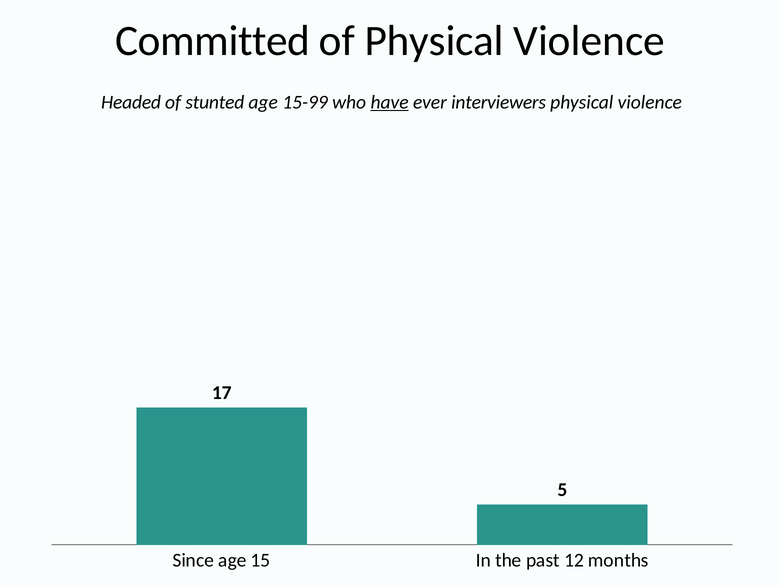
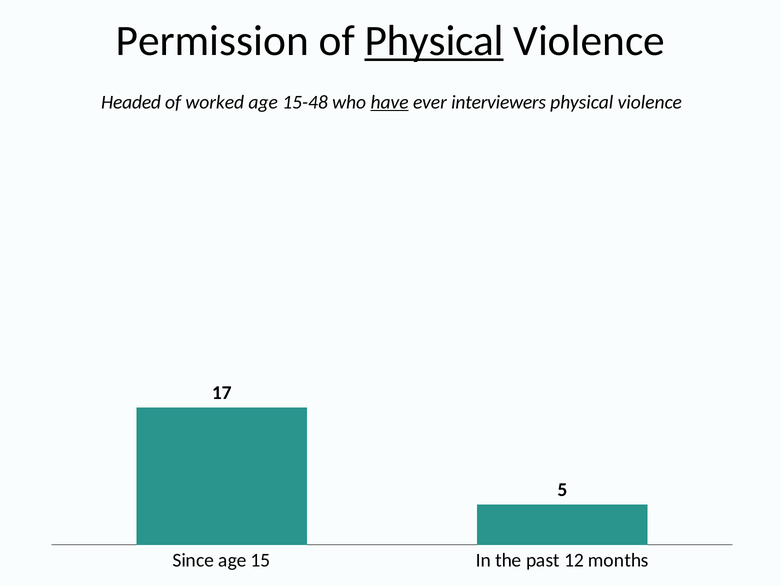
Committed: Committed -> Permission
Physical at (434, 41) underline: none -> present
stunted: stunted -> worked
15-99: 15-99 -> 15-48
